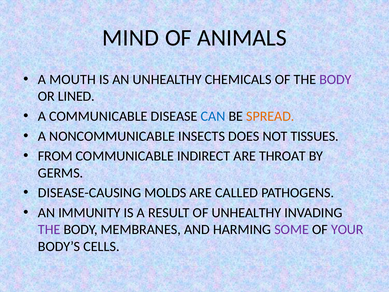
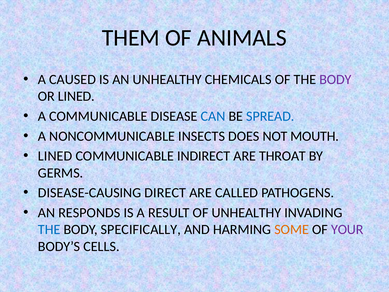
MIND: MIND -> THEM
MOUTH: MOUTH -> CAUSED
SPREAD colour: orange -> blue
TISSUES: TISSUES -> MOUTH
FROM at (55, 156): FROM -> LINED
MOLDS: MOLDS -> DIRECT
IMMUNITY: IMMUNITY -> RESPONDS
THE at (49, 229) colour: purple -> blue
MEMBRANES: MEMBRANES -> SPECIFICALLY
SOME colour: purple -> orange
